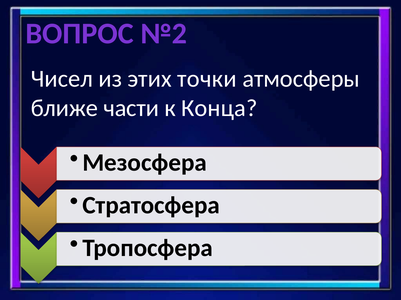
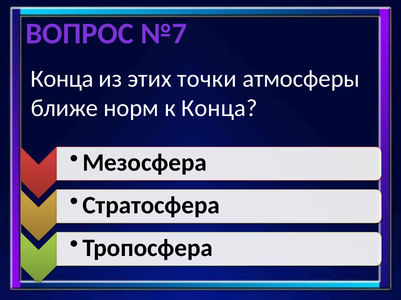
№2: №2 -> №7
Чисел at (62, 79): Чисел -> Конца
части: части -> норм
